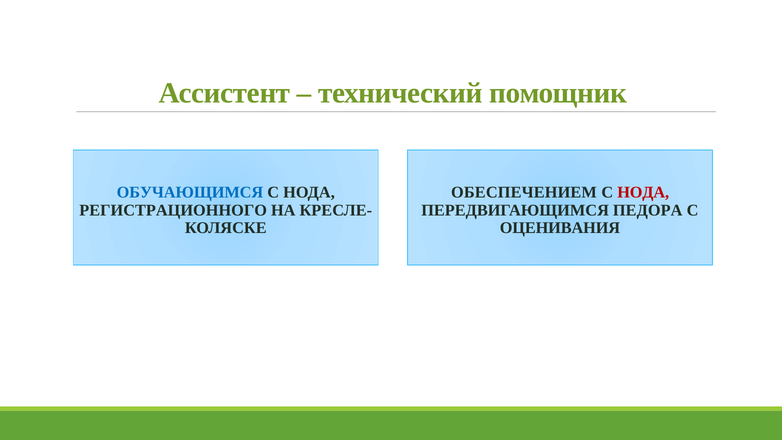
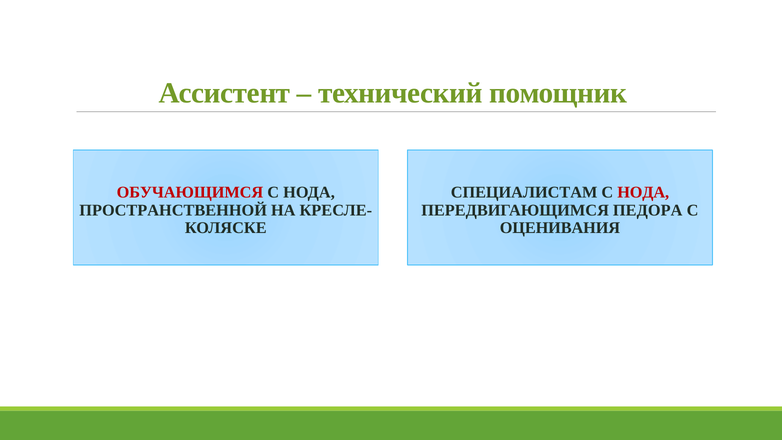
ОБУЧАЮЩИМСЯ colour: blue -> red
ОБЕСПЕЧЕНИЕМ: ОБЕСПЕЧЕНИЕМ -> СПЕЦИАЛИСТАМ
РЕГИСТРАЦИОННОГО: РЕГИСТРАЦИОННОГО -> ПРОСТРАНСТВЕННОЙ
